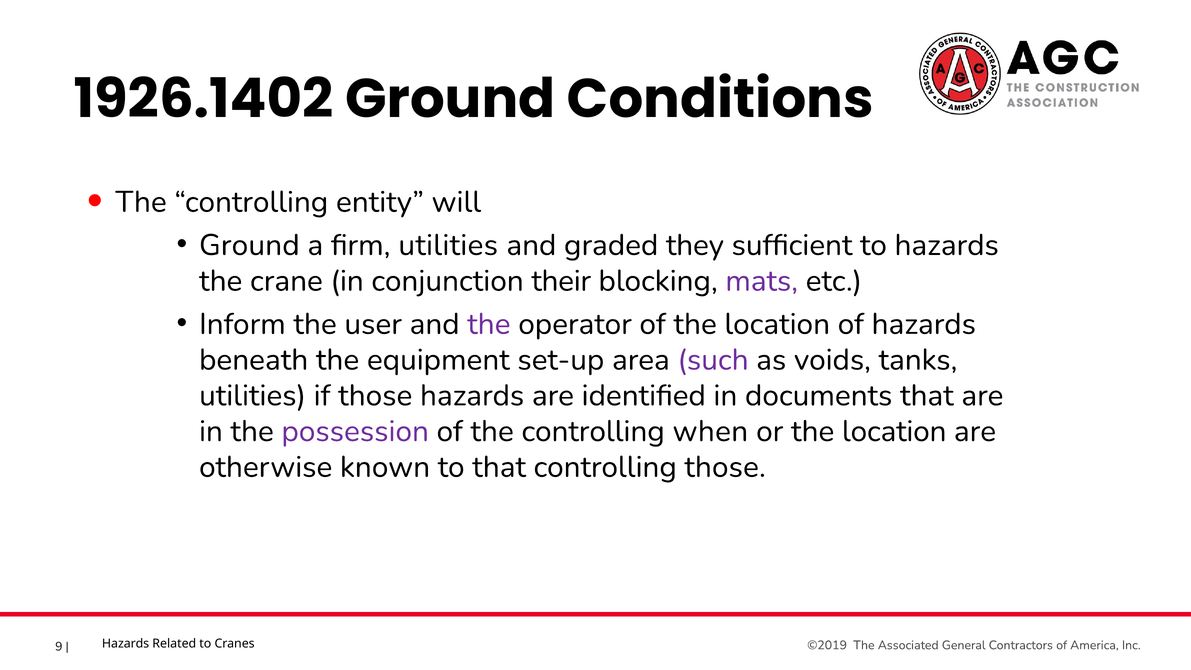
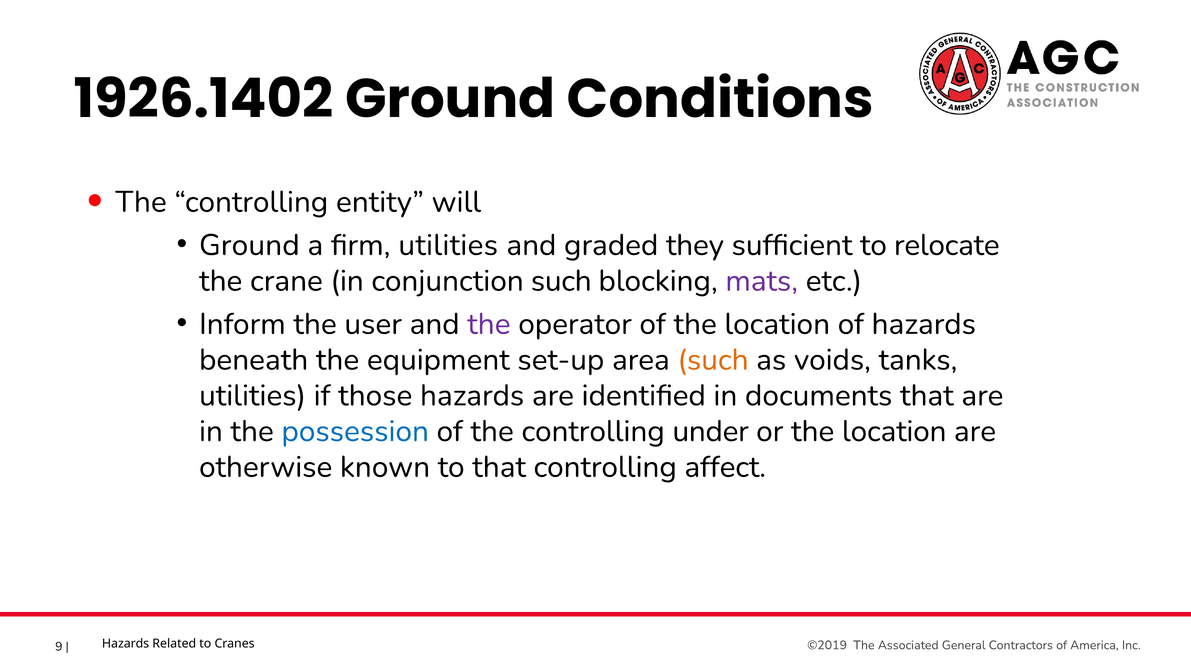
to hazards: hazards -> relocate
conjunction their: their -> such
such at (713, 360) colour: purple -> orange
possession colour: purple -> blue
when: when -> under
controlling those: those -> affect
